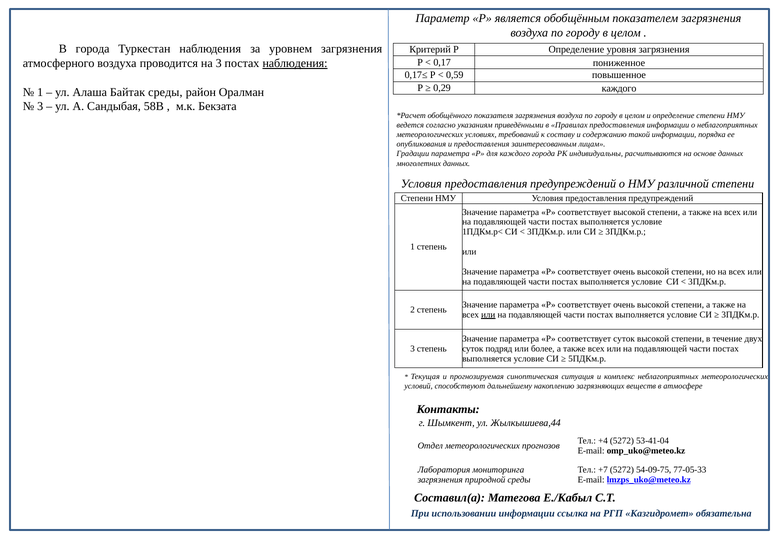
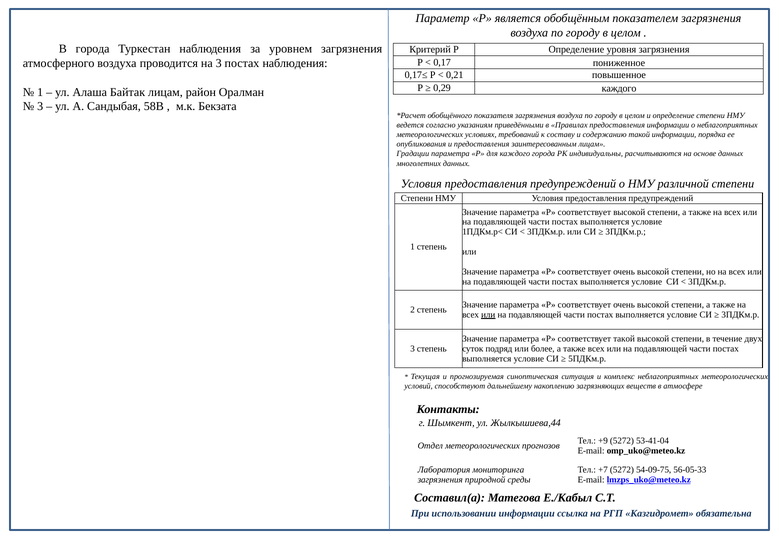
наблюдения at (295, 63) underline: present -> none
0,59: 0,59 -> 0,21
Байтак среды: среды -> лицам
соответствует суток: суток -> такой
+4: +4 -> +9
77-05-33: 77-05-33 -> 56-05-33
